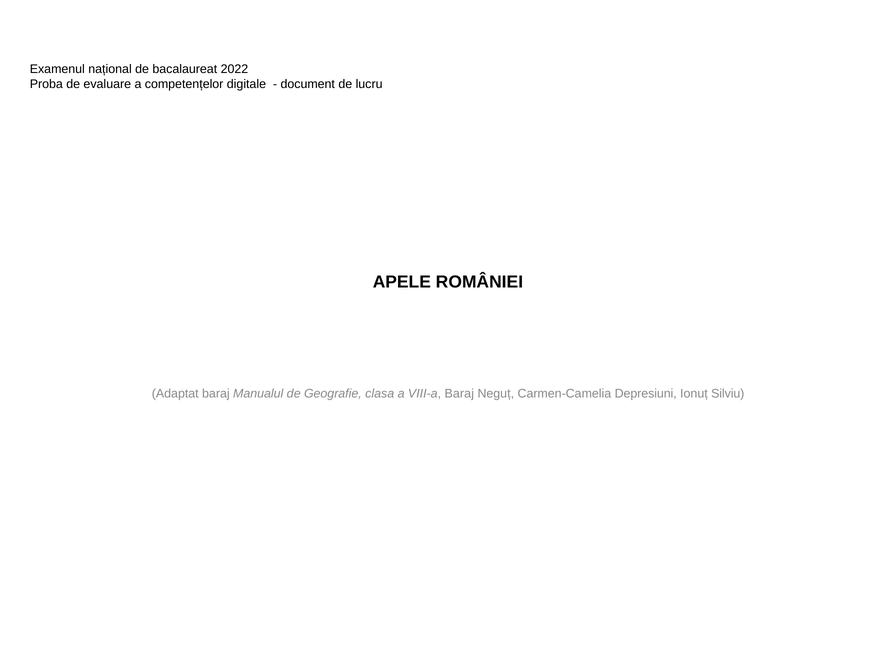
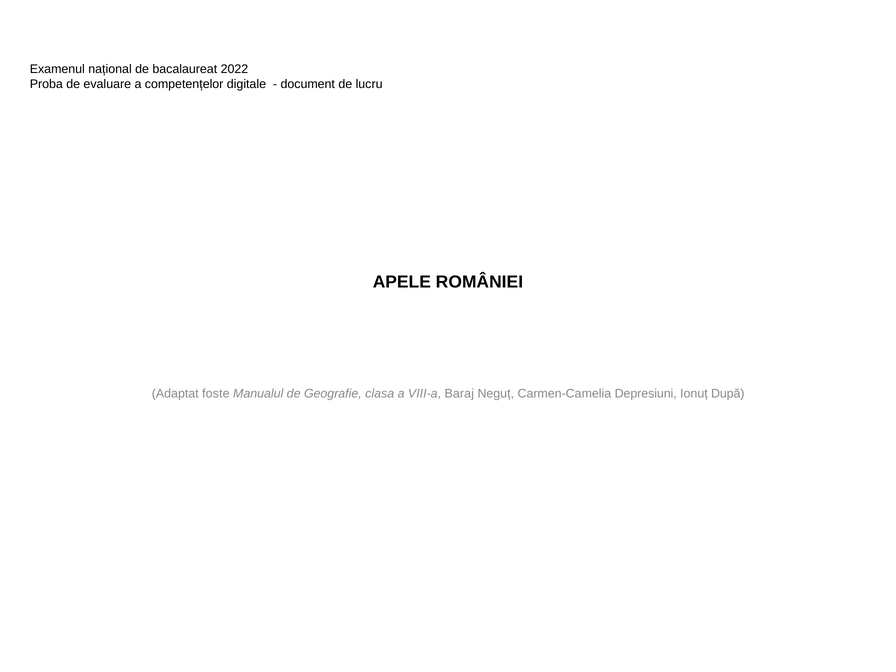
Adaptat baraj: baraj -> foste
Silviu: Silviu -> După
